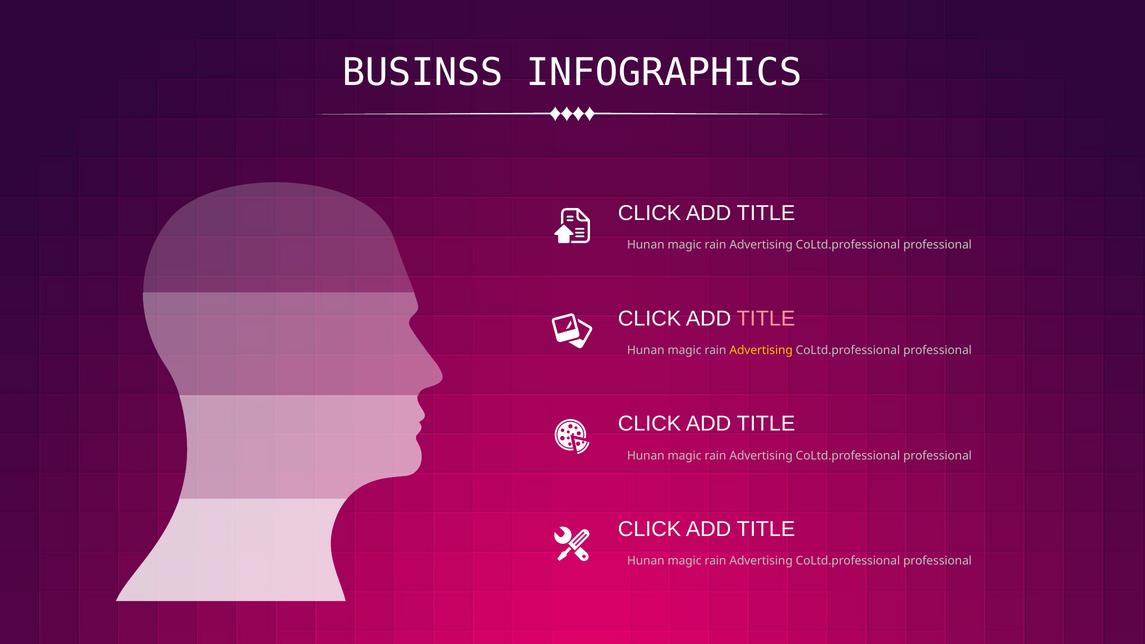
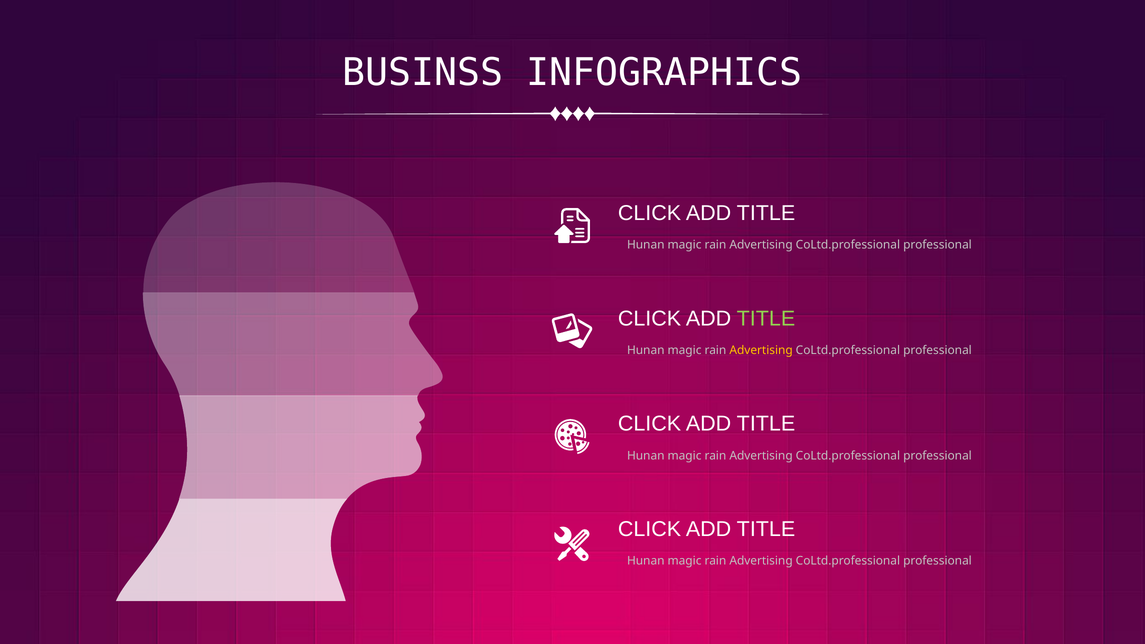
TITLE at (766, 318) colour: pink -> light green
